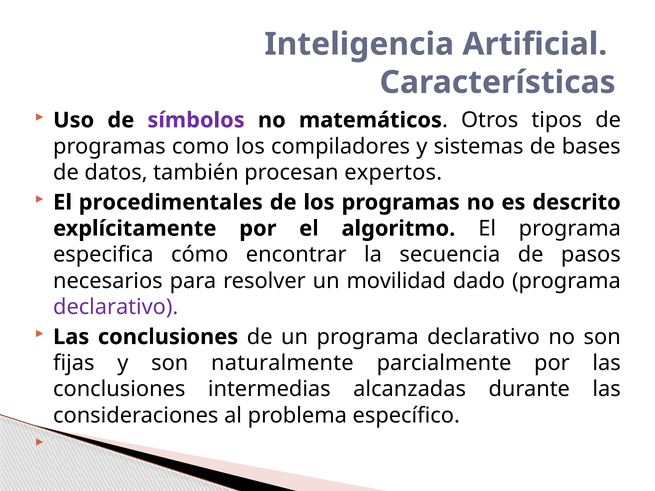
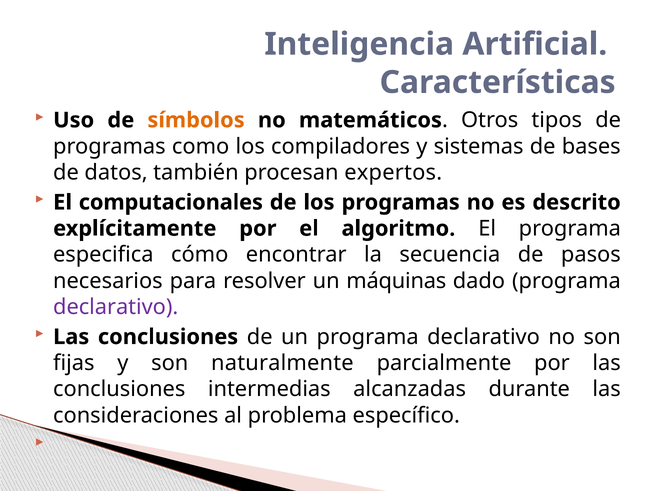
símbolos colour: purple -> orange
procedimentales: procedimentales -> computacionales
movilidad: movilidad -> máquinas
